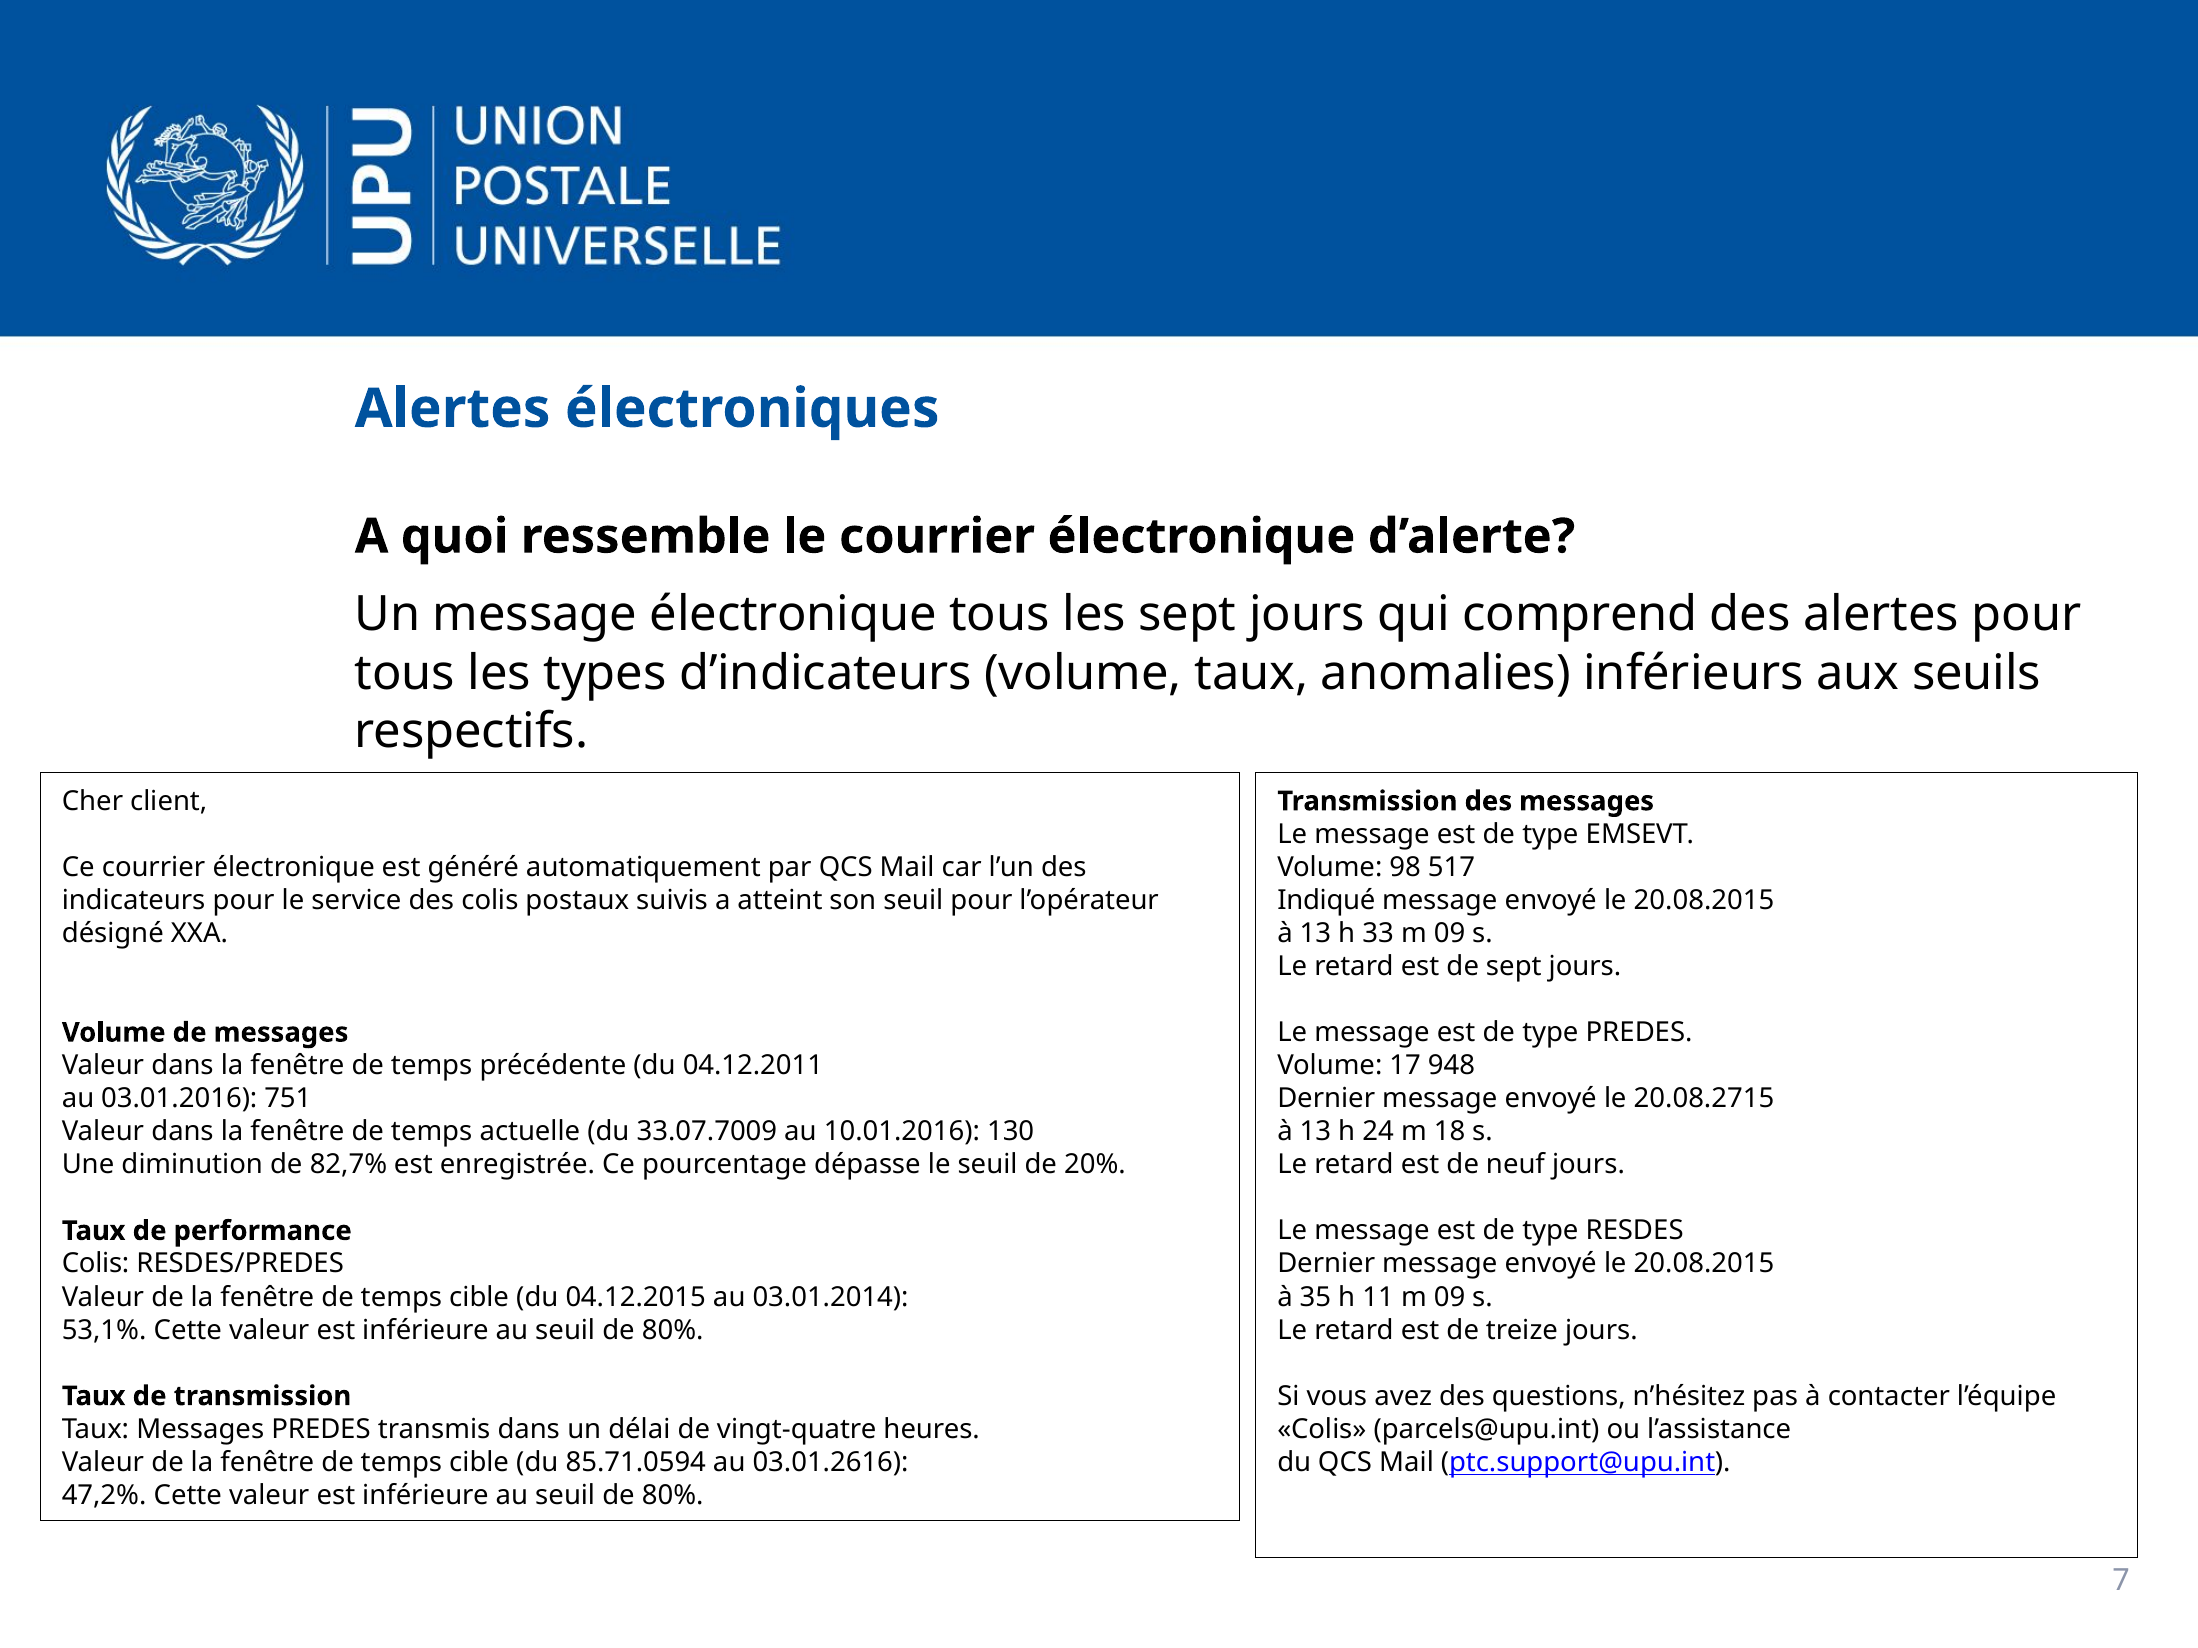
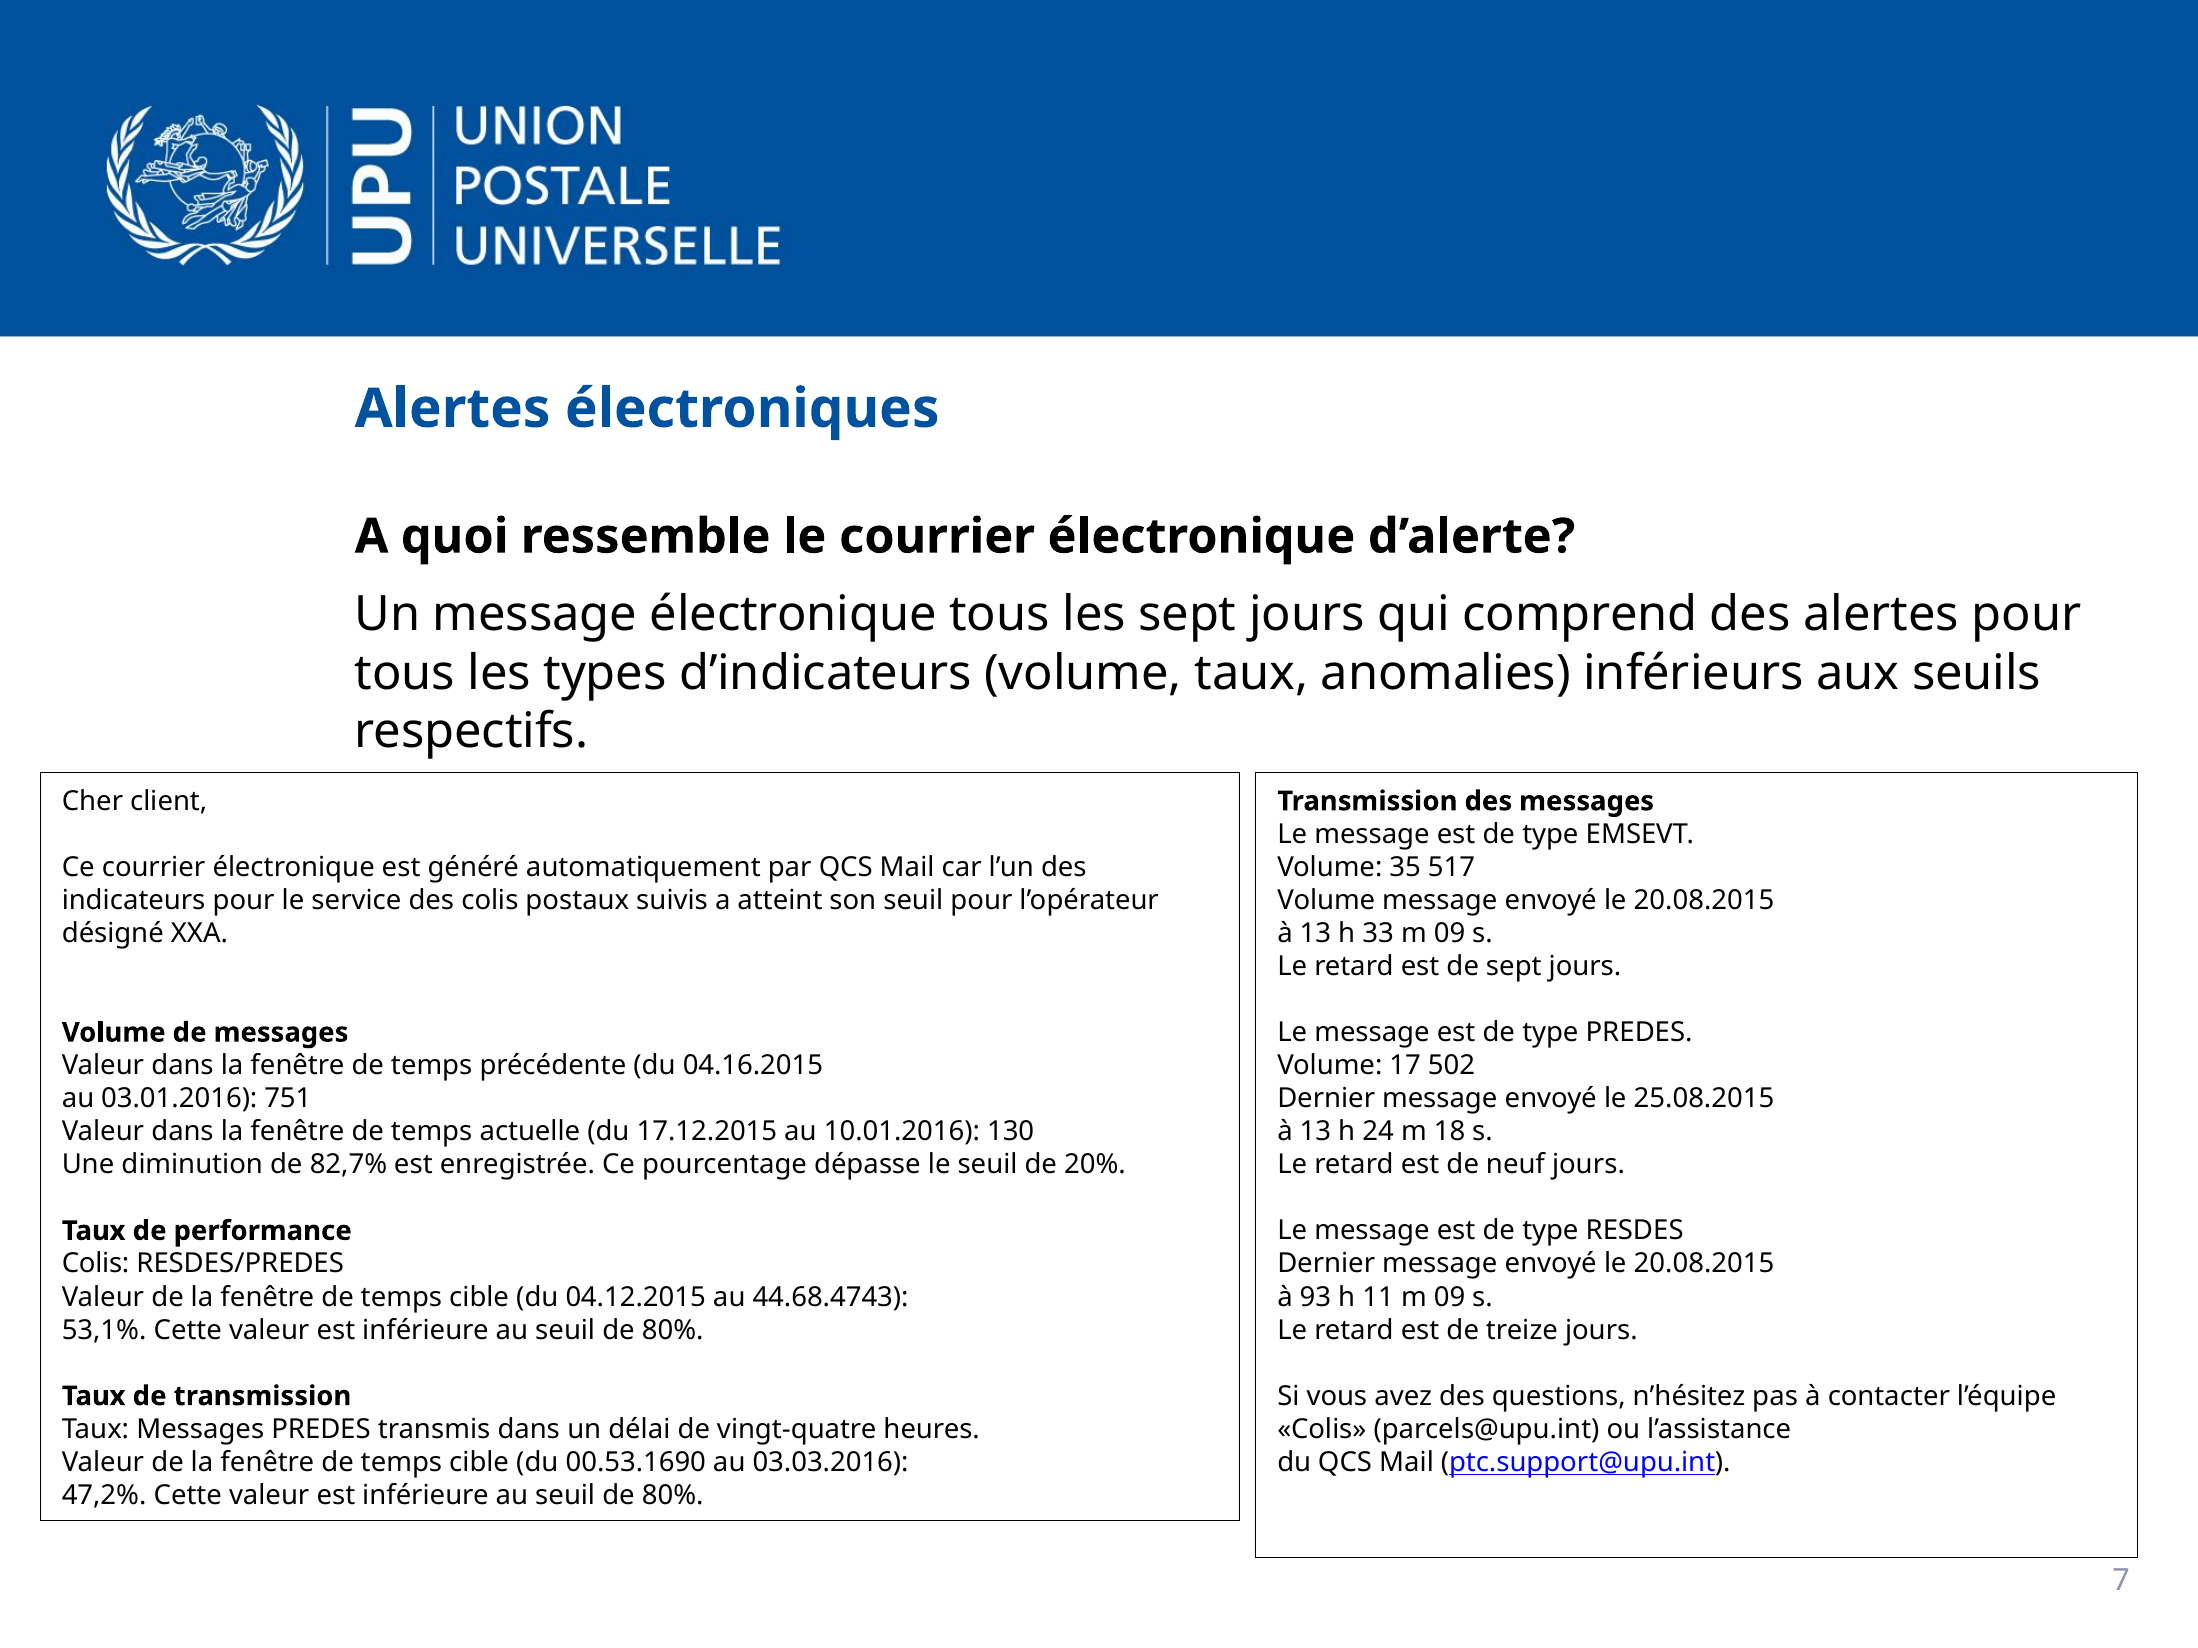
98: 98 -> 35
Indiqué at (1326, 901): Indiqué -> Volume
04.12.2011: 04.12.2011 -> 04.16.2015
948: 948 -> 502
20.08.2715: 20.08.2715 -> 25.08.2015
33.07.7009: 33.07.7009 -> 17.12.2015
03.01.2014: 03.01.2014 -> 44.68.4743
35: 35 -> 93
85.71.0594: 85.71.0594 -> 00.53.1690
03.01.2616: 03.01.2616 -> 03.03.2016
